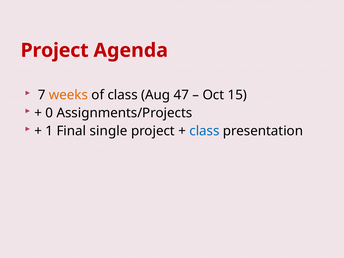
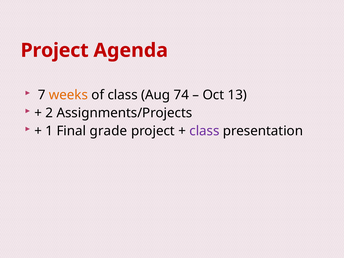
47: 47 -> 74
15: 15 -> 13
0: 0 -> 2
single: single -> grade
class at (204, 131) colour: blue -> purple
